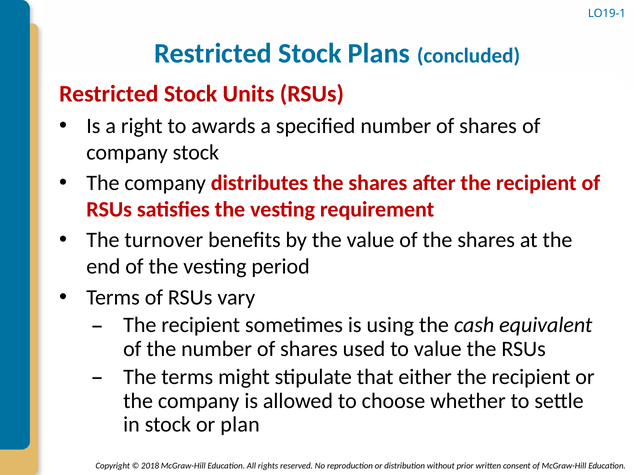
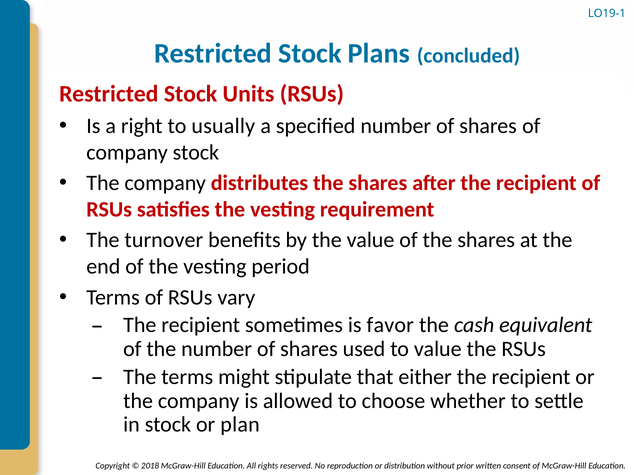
awards: awards -> usually
using: using -> favor
